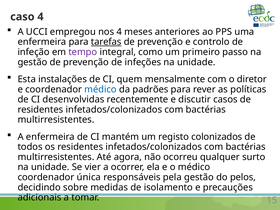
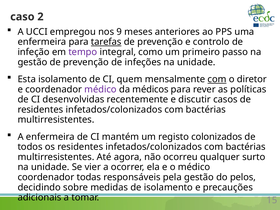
caso 4: 4 -> 2
nos 4: 4 -> 9
Esta instalações: instalações -> isolamento
com at (217, 79) underline: none -> present
médico at (101, 89) colour: blue -> purple
padrões: padrões -> médicos
única: única -> todas
